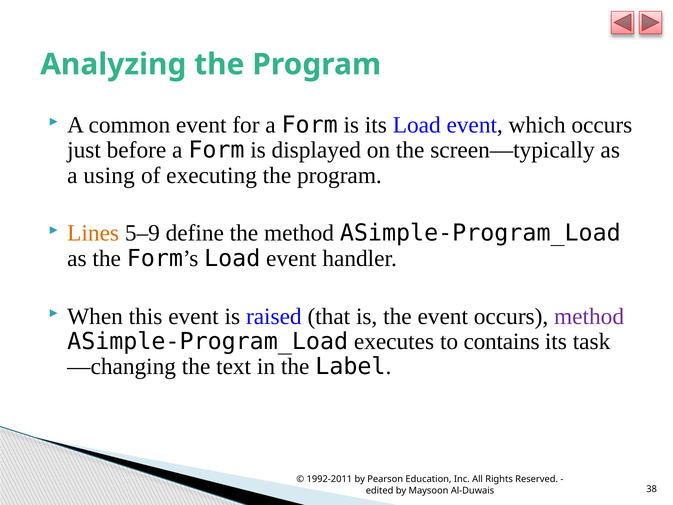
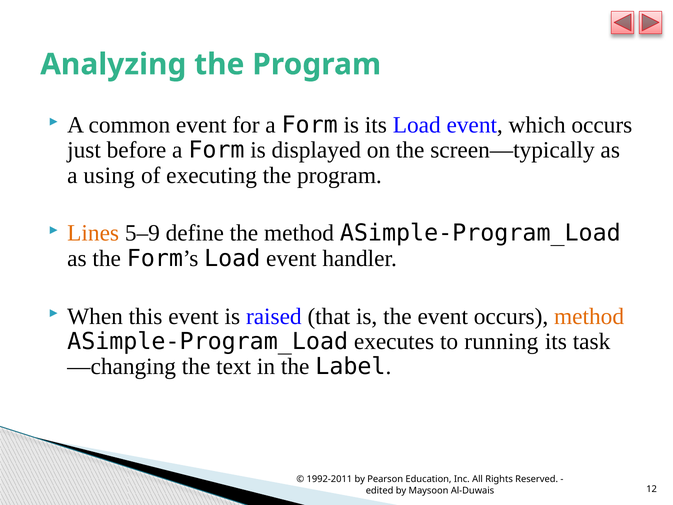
method at (589, 316) colour: purple -> orange
contains: contains -> running
38: 38 -> 12
